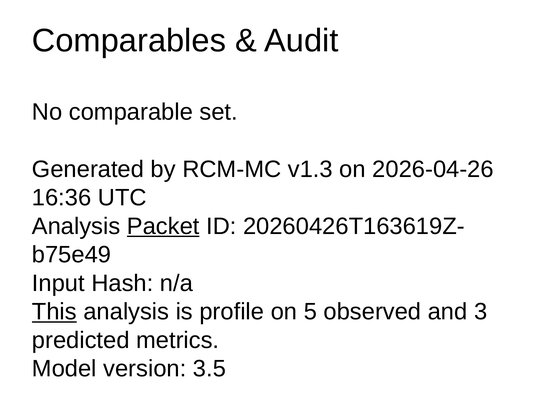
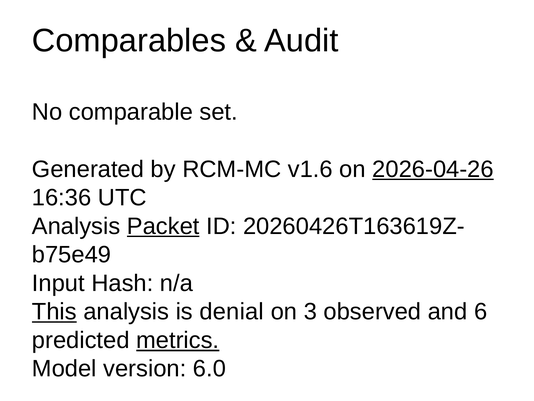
v1.3: v1.3 -> v1.6
2026-04-26 underline: none -> present
profile: profile -> denial
5: 5 -> 3
3: 3 -> 6
metrics underline: none -> present
3.5: 3.5 -> 6.0
